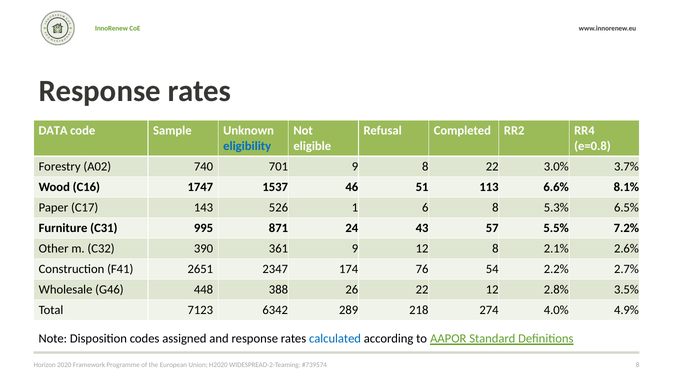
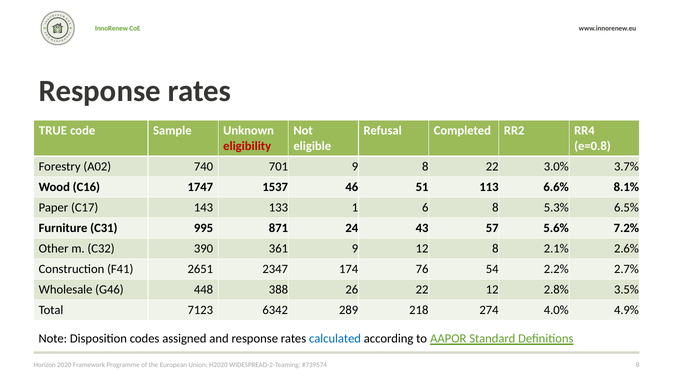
DATA: DATA -> TRUE
eligibility colour: blue -> red
526: 526 -> 133
5.5%: 5.5% -> 5.6%
